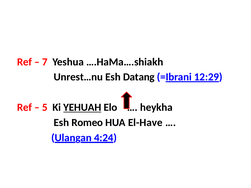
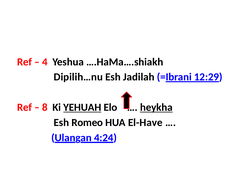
7: 7 -> 4
Unrest…nu: Unrest…nu -> Dipilih…nu
Datang: Datang -> Jadilah
5: 5 -> 8
heykha underline: none -> present
